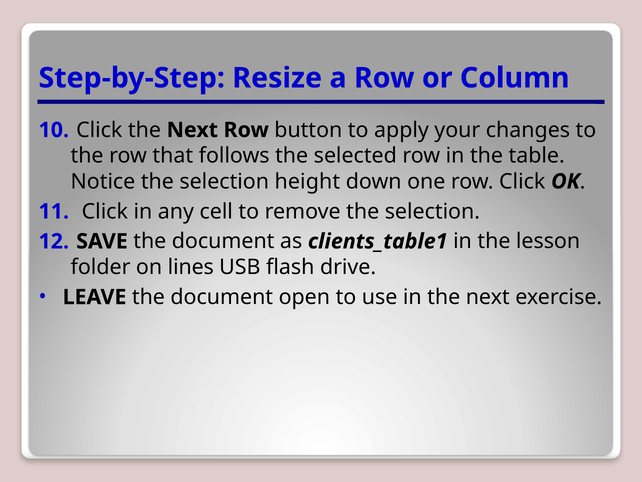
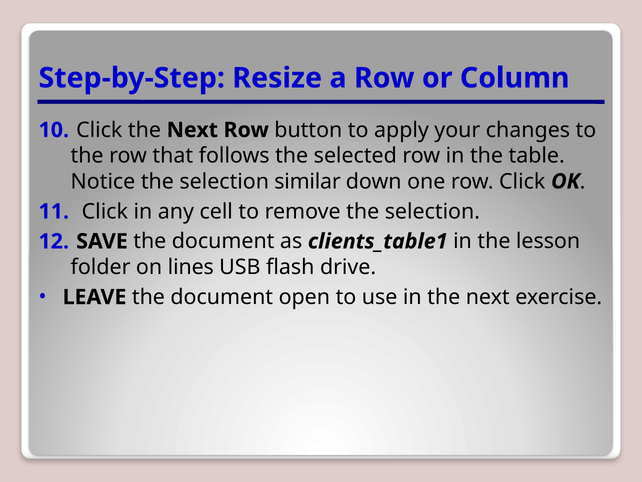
height: height -> similar
